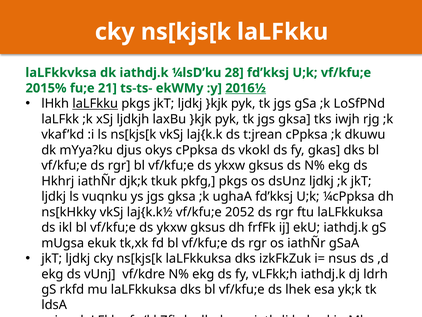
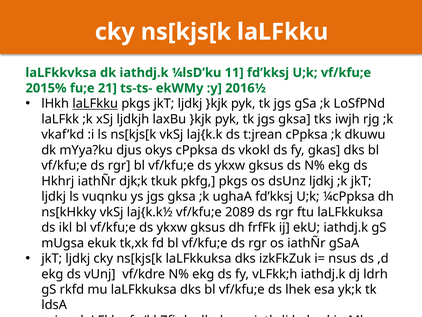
28: 28 -> 11
2016½ underline: present -> none
2052: 2052 -> 2089
